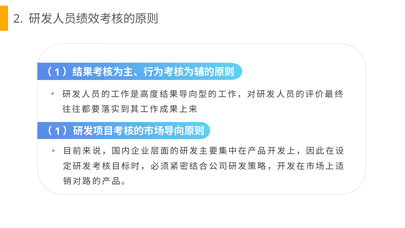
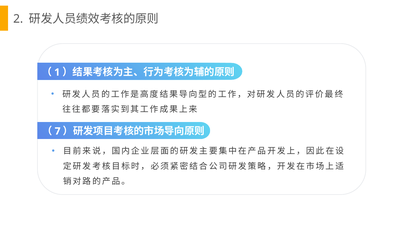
1 at (58, 131): 1 -> 7
